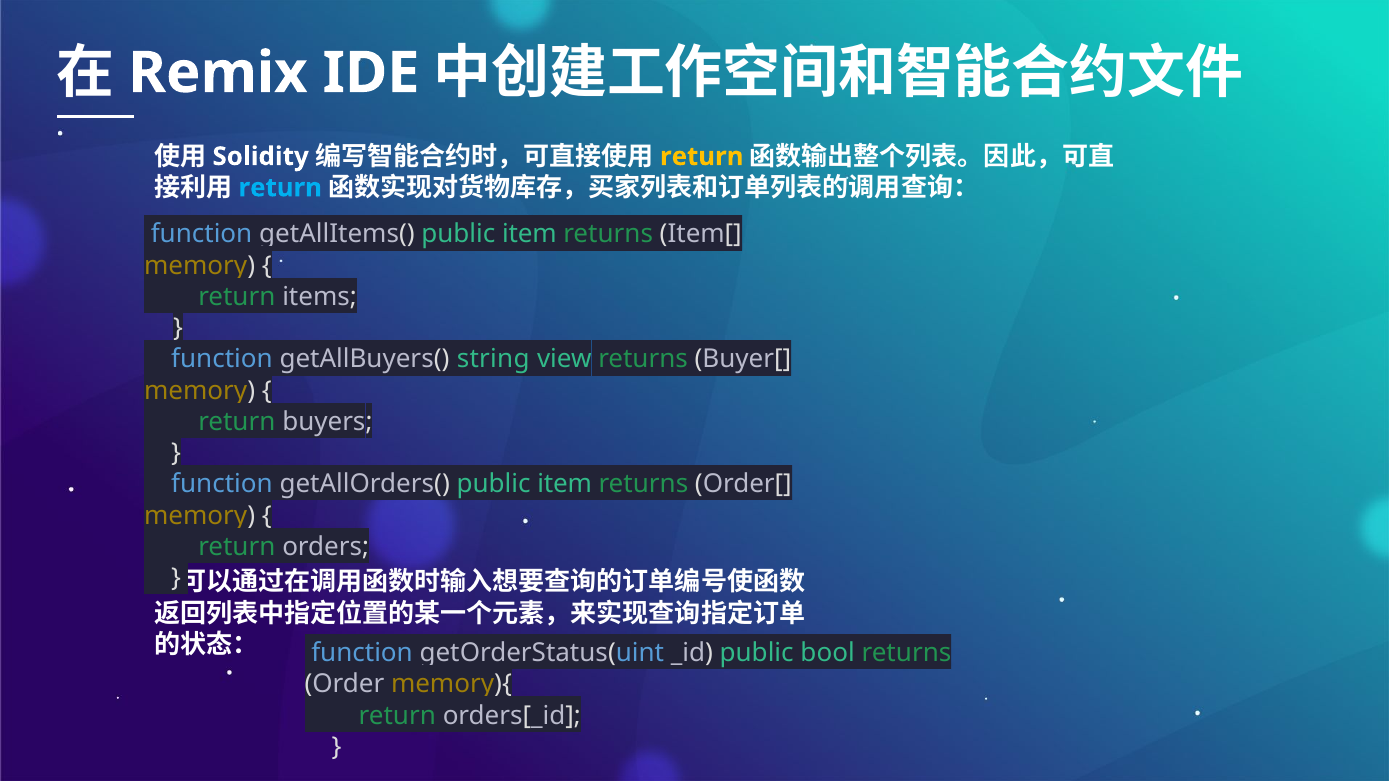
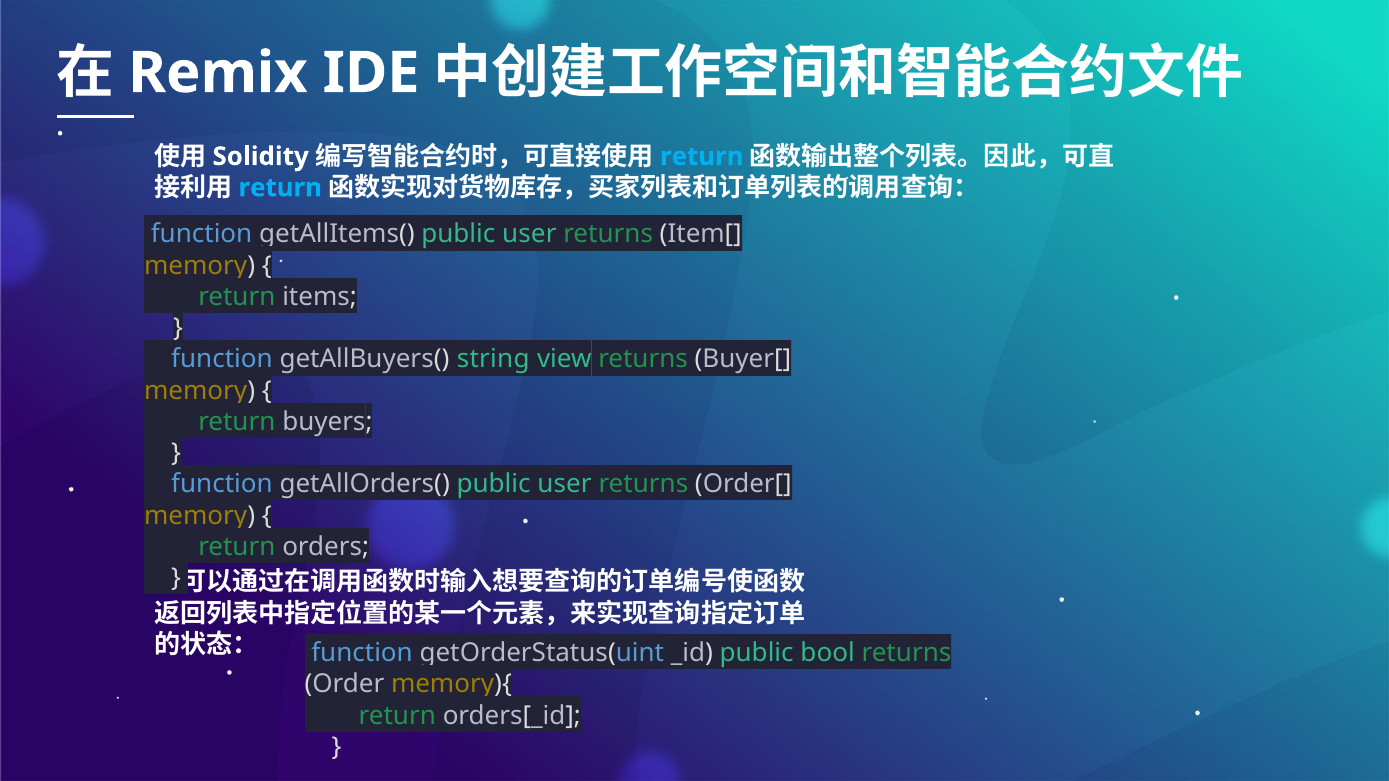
return at (702, 157) colour: yellow -> light blue
getAllItems( public item: item -> user
getAllOrders( public item: item -> user
